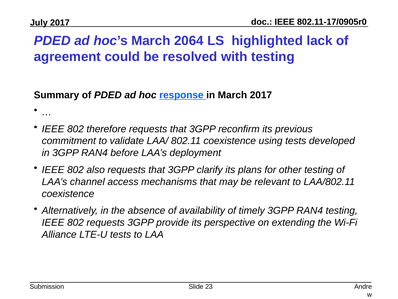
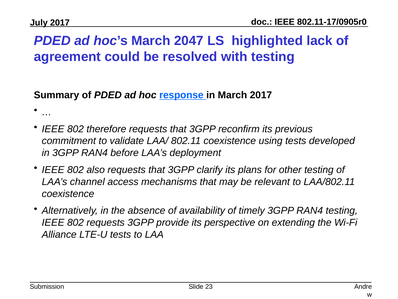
2064: 2064 -> 2047
